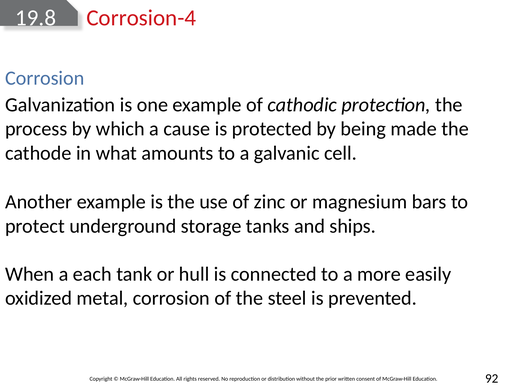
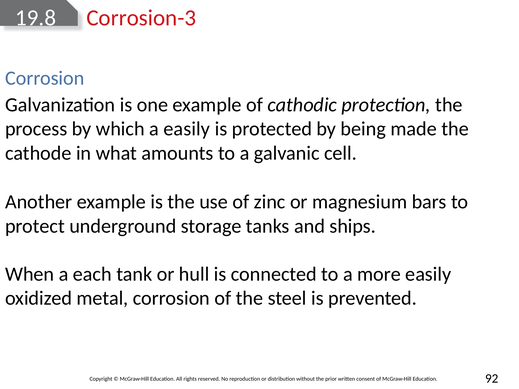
Corrosion-4: Corrosion-4 -> Corrosion-3
a cause: cause -> easily
